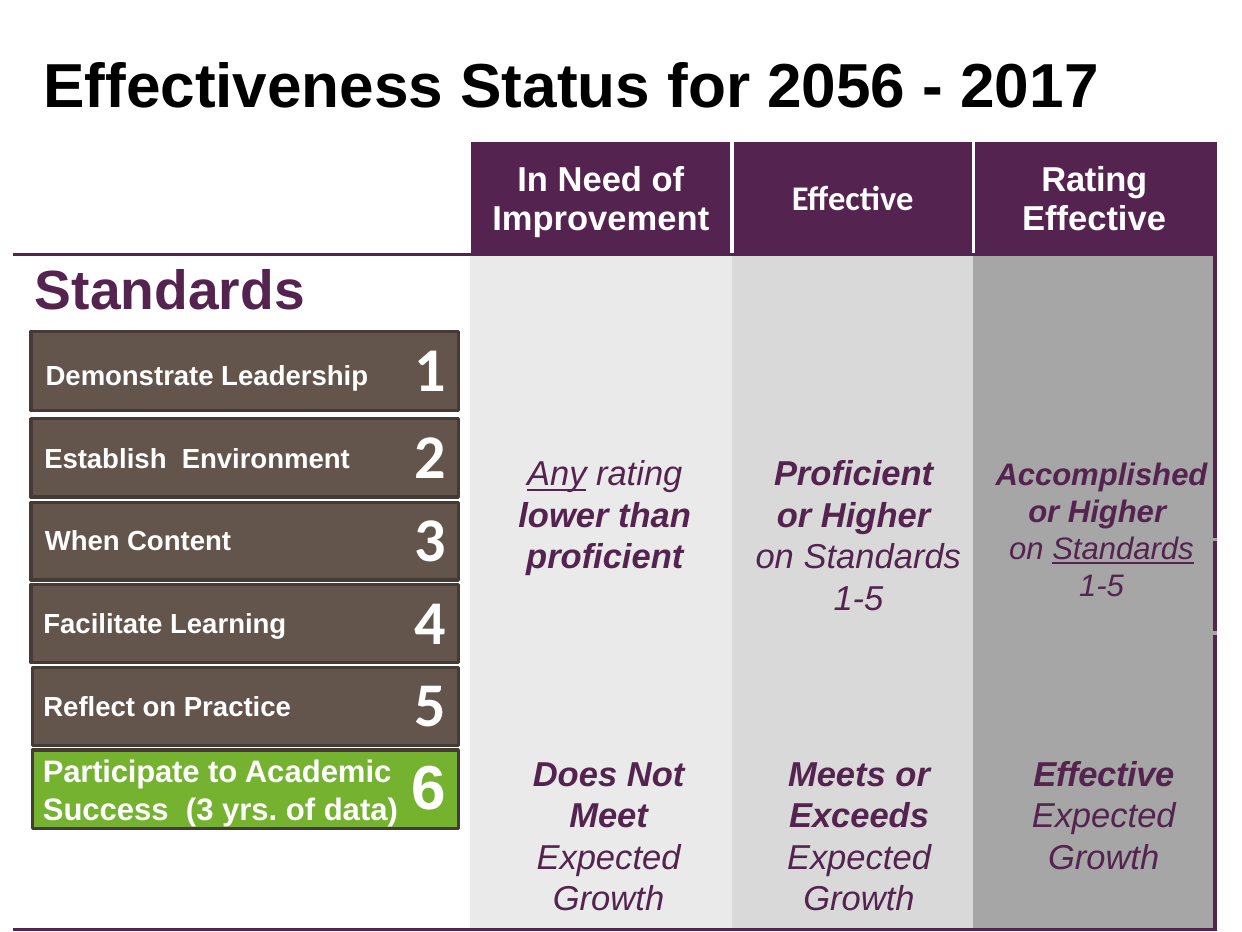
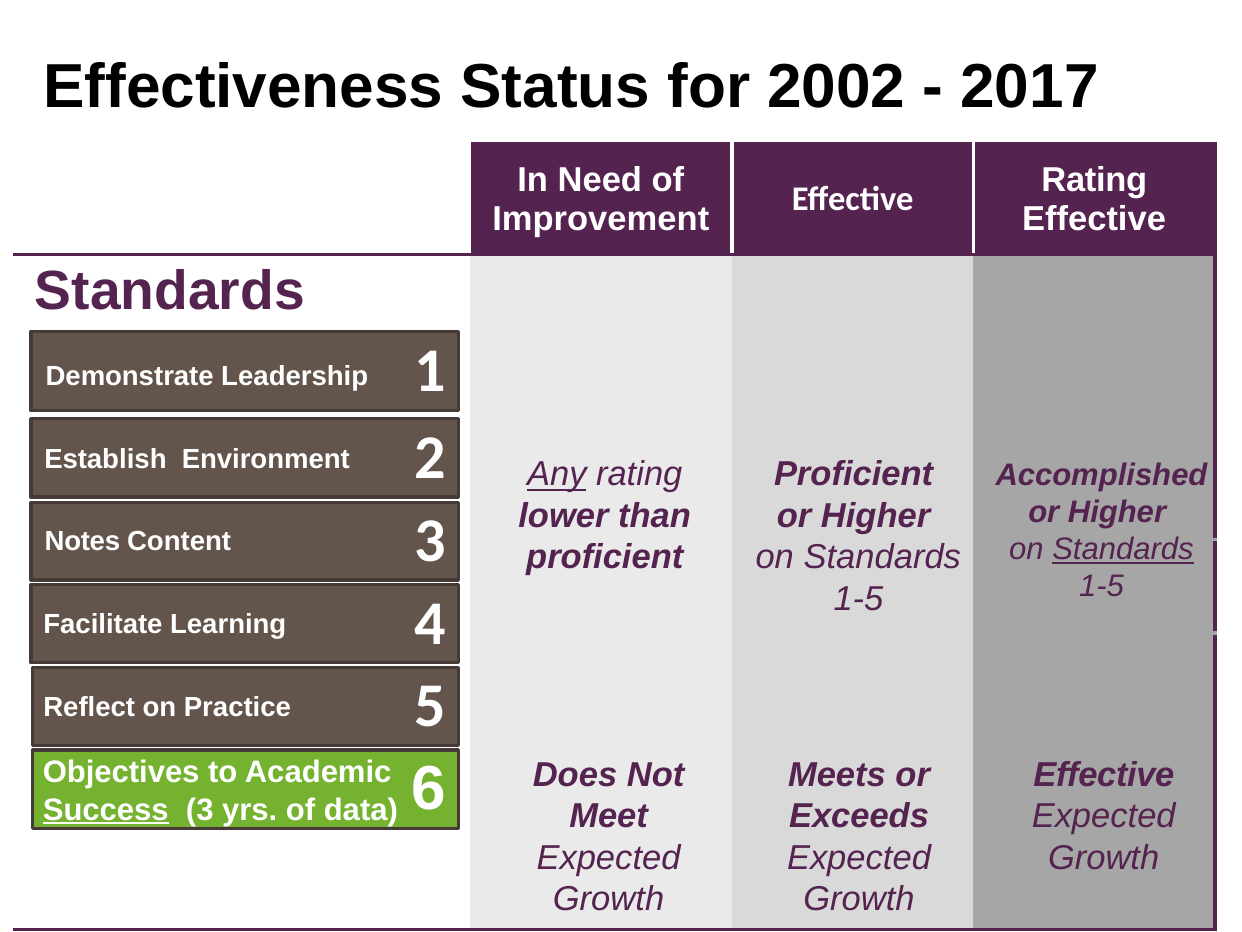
2056: 2056 -> 2002
When: When -> Notes
Participate: Participate -> Objectives
Success underline: none -> present
